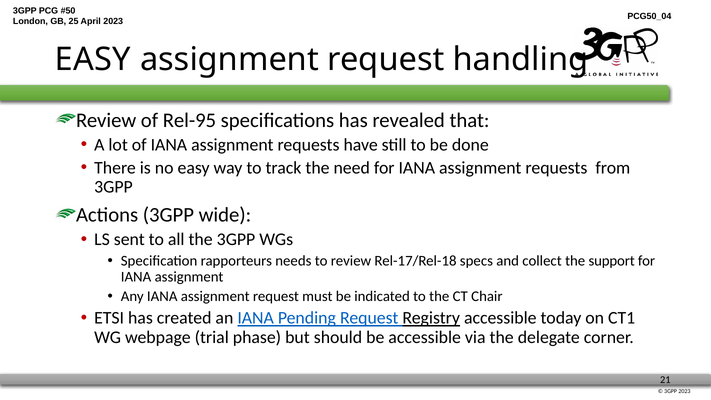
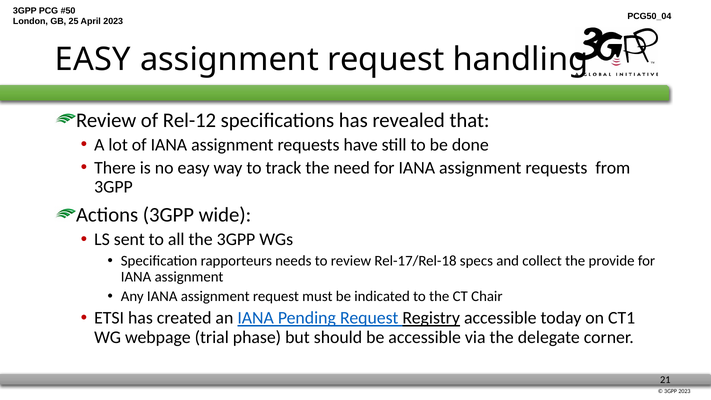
Rel-95: Rel-95 -> Rel-12
support: support -> provide
